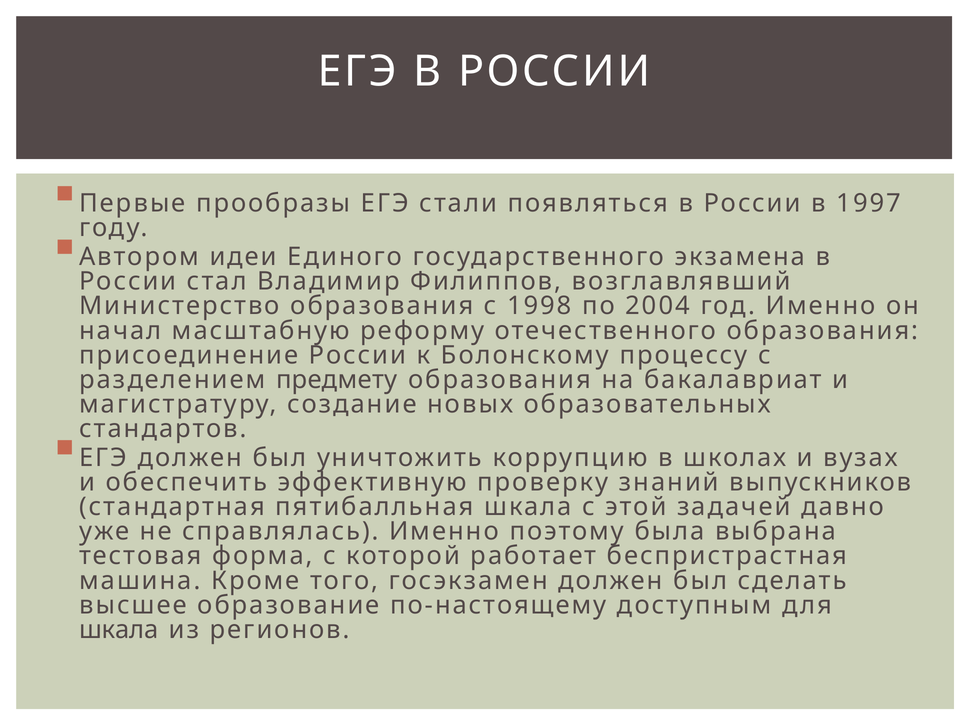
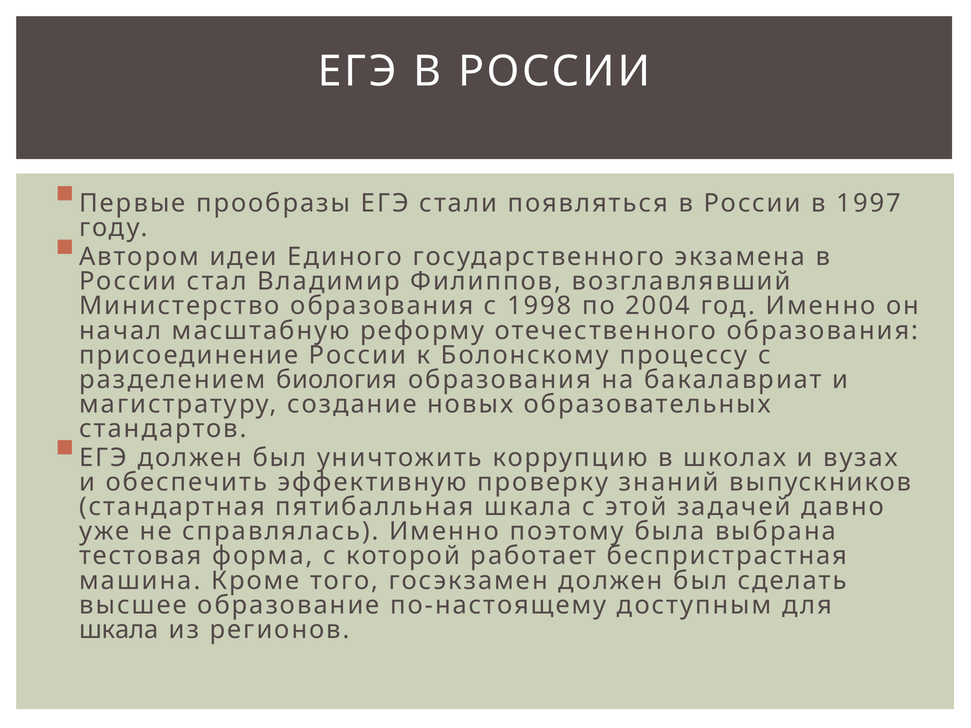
предмету: предмету -> биология
